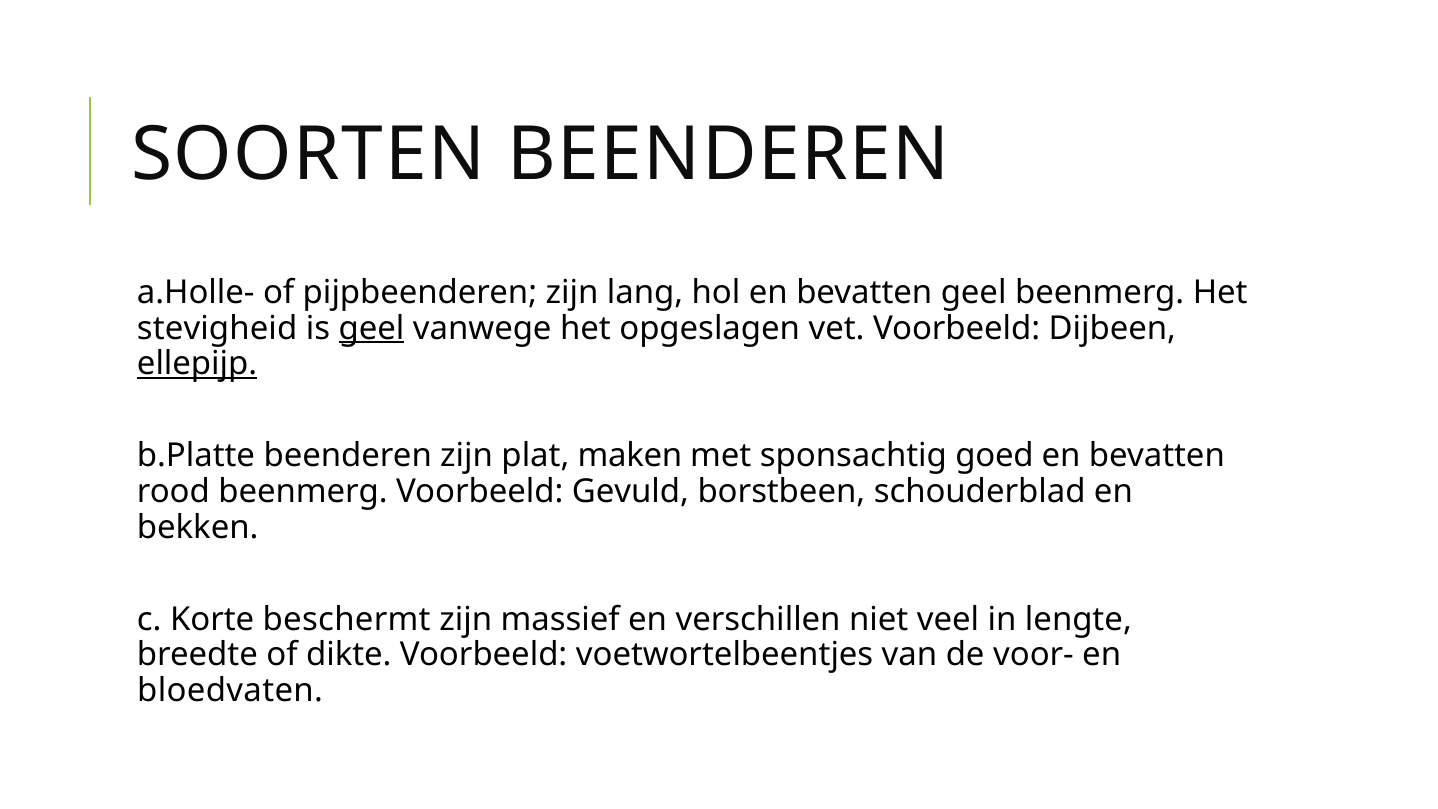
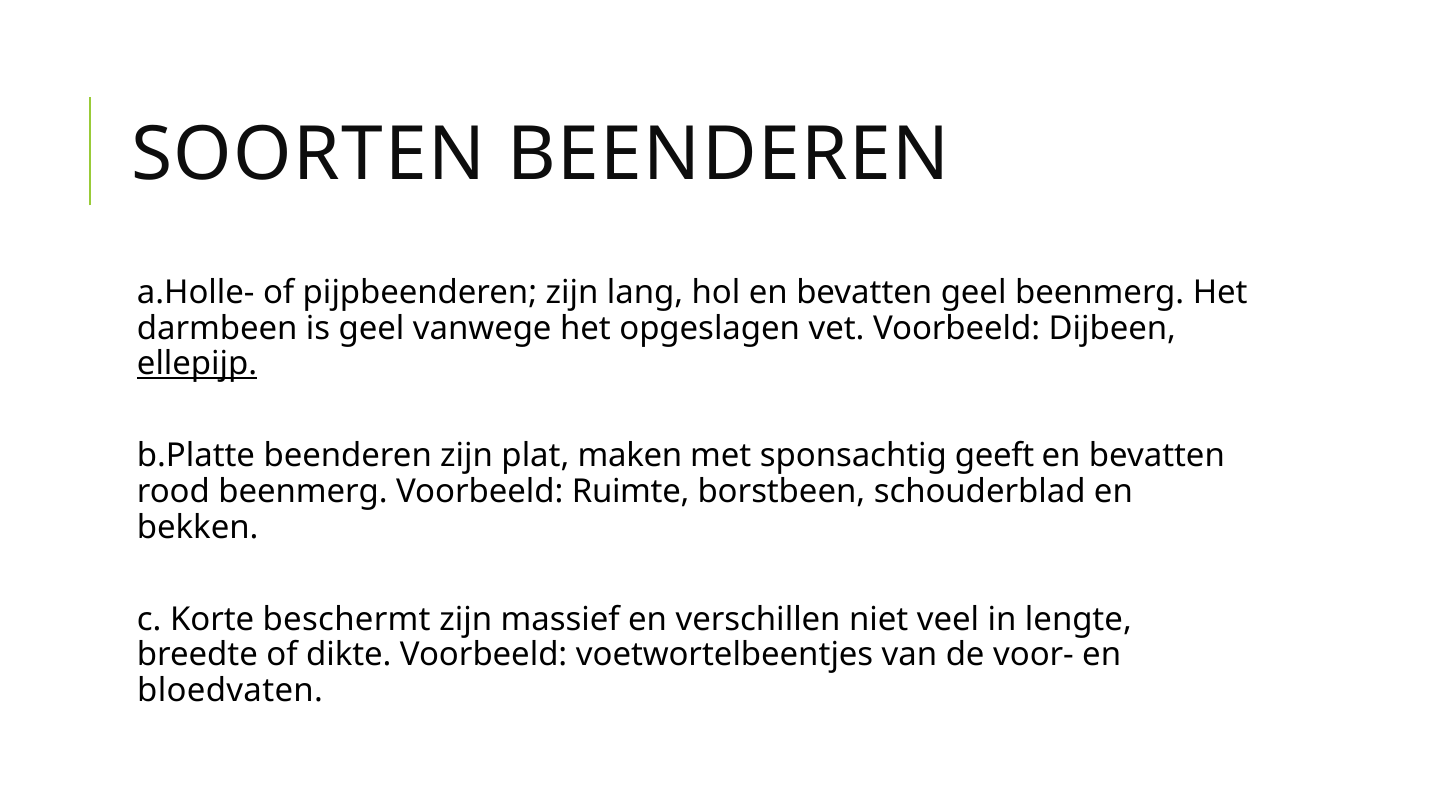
stevigheid: stevigheid -> darmbeen
geel at (371, 328) underline: present -> none
goed: goed -> geeft
Gevuld: Gevuld -> Ruimte
